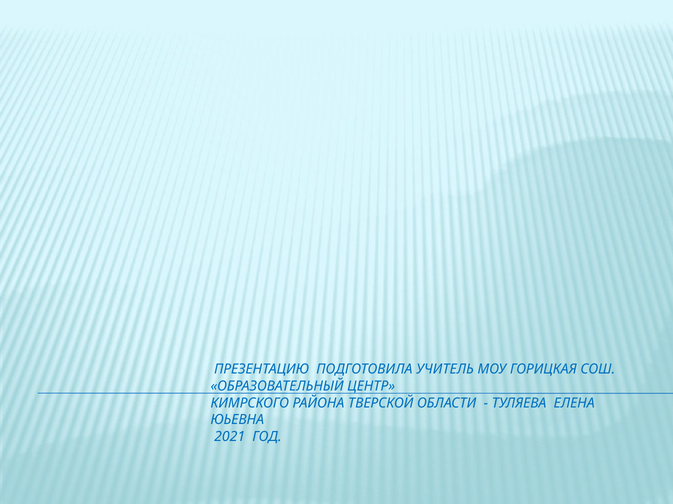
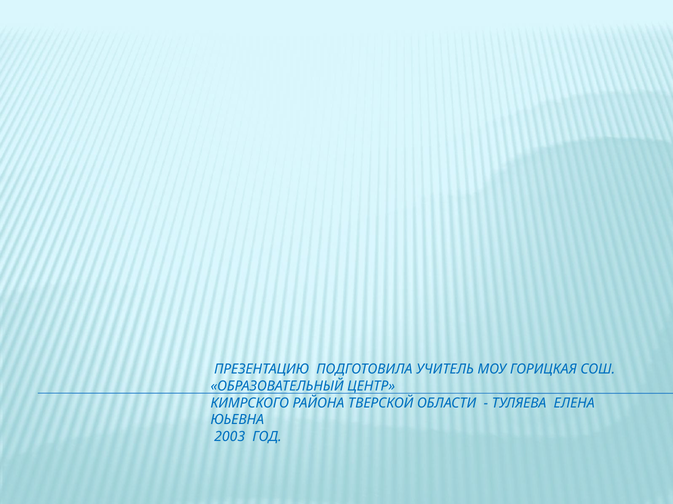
2021: 2021 -> 2003
